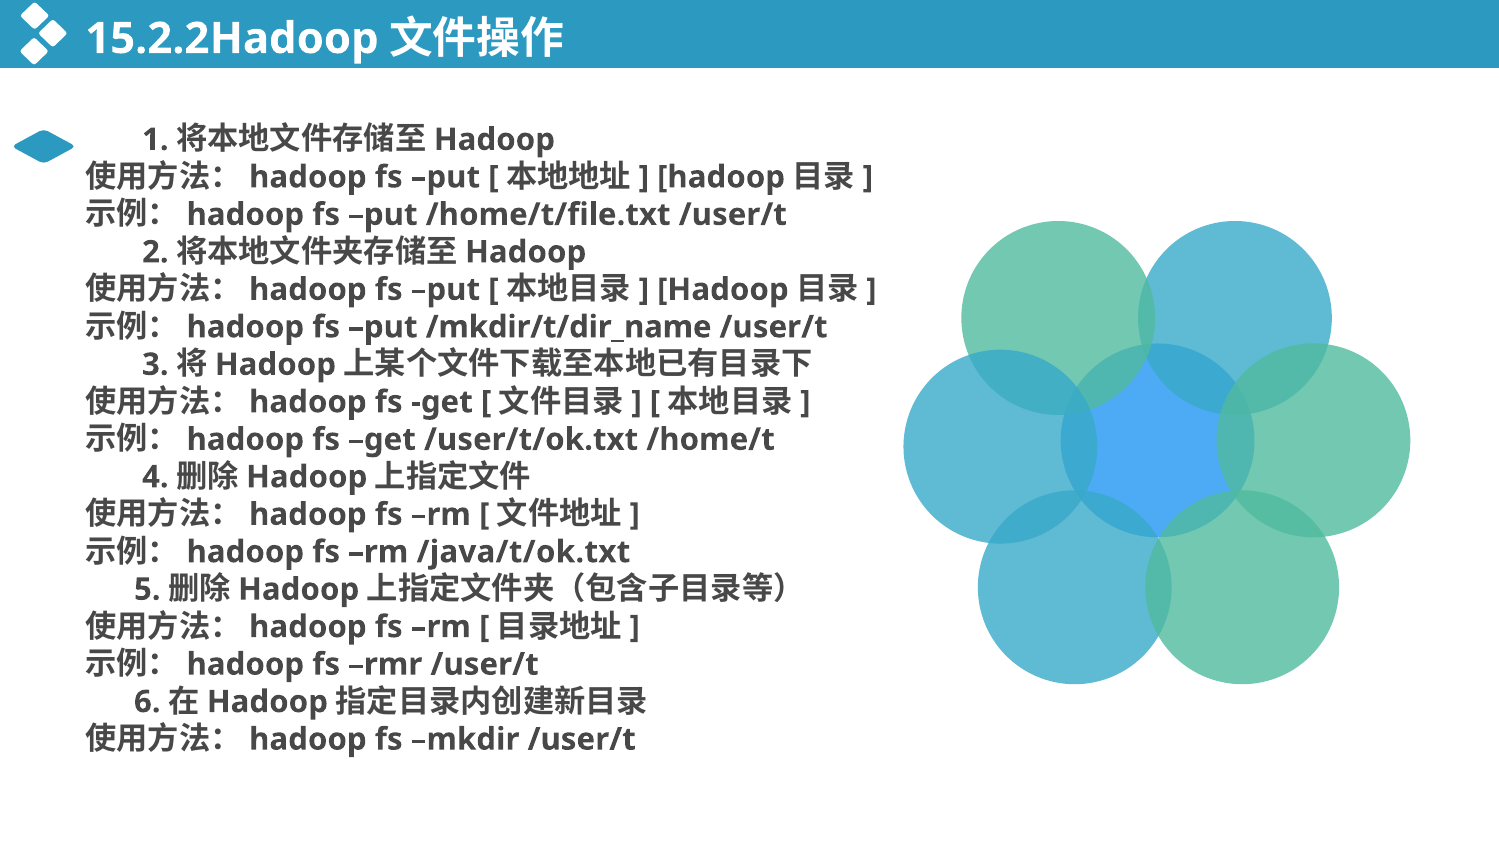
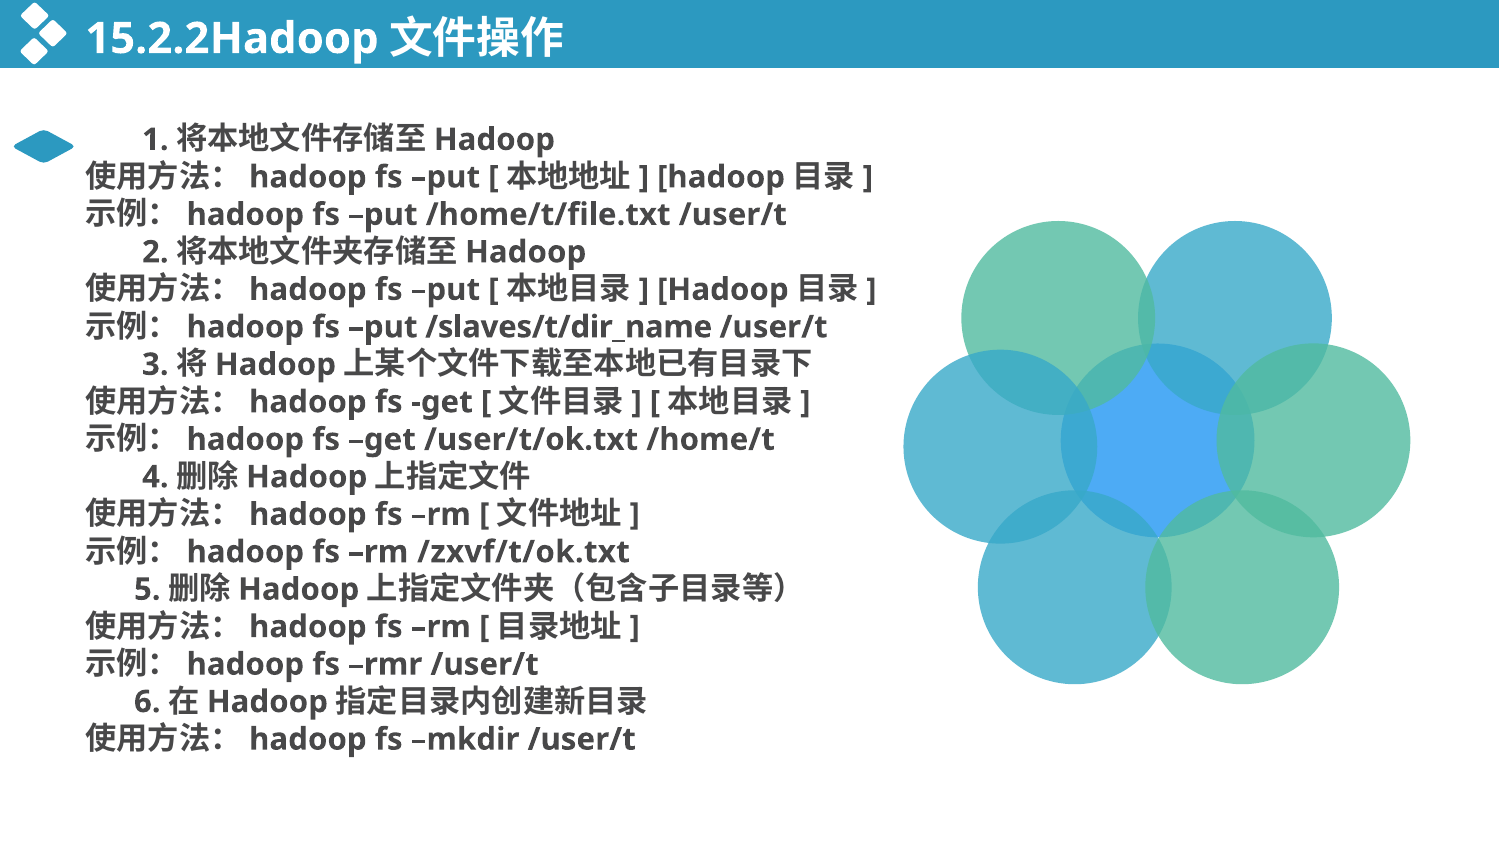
/mkdir/t/dir_name: /mkdir/t/dir_name -> /slaves/t/dir_name
/java/t/ok.txt: /java/t/ok.txt -> /zxvf/t/ok.txt
